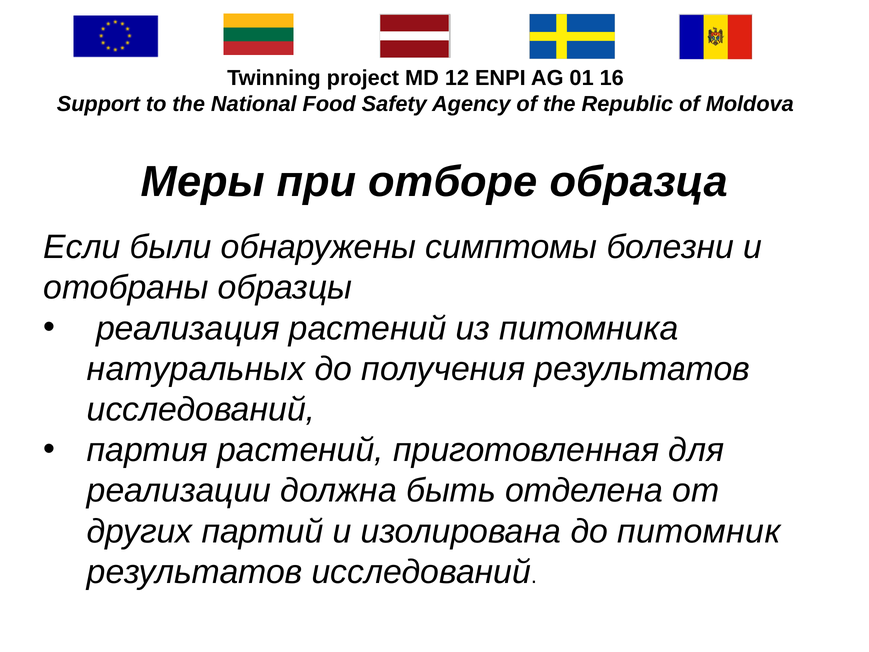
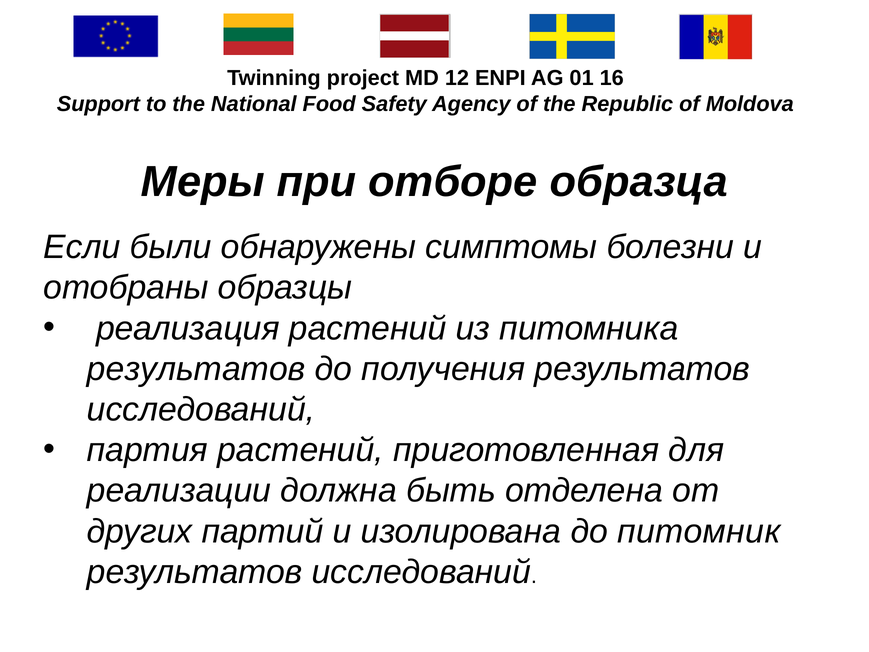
натуральных at (196, 369): натуральных -> результатов
